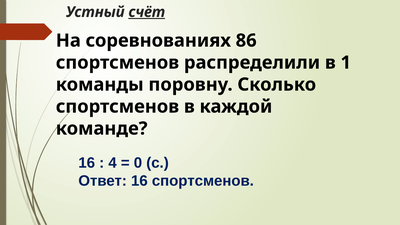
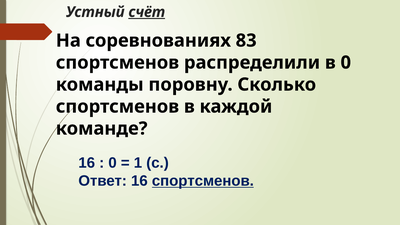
86: 86 -> 83
в 1: 1 -> 0
4 at (113, 163): 4 -> 0
0: 0 -> 1
спортсменов at (203, 181) underline: none -> present
